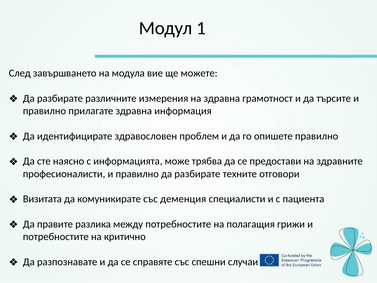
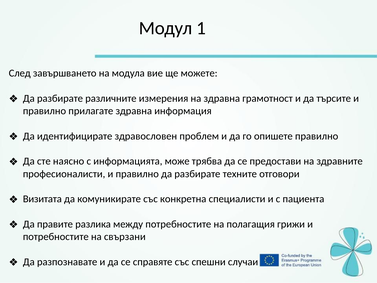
деменция: деменция -> конкретна
критично: критично -> свързани
